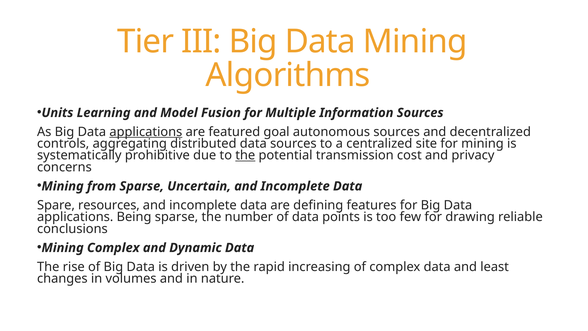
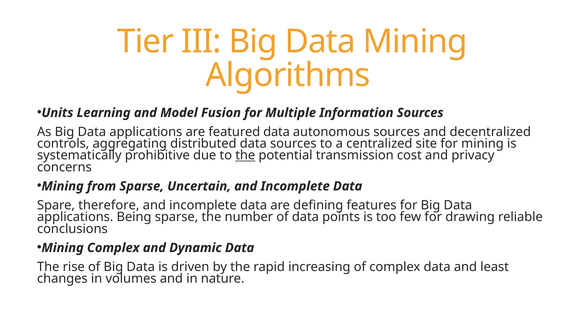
applications at (146, 132) underline: present -> none
featured goal: goal -> data
resources: resources -> therefore
